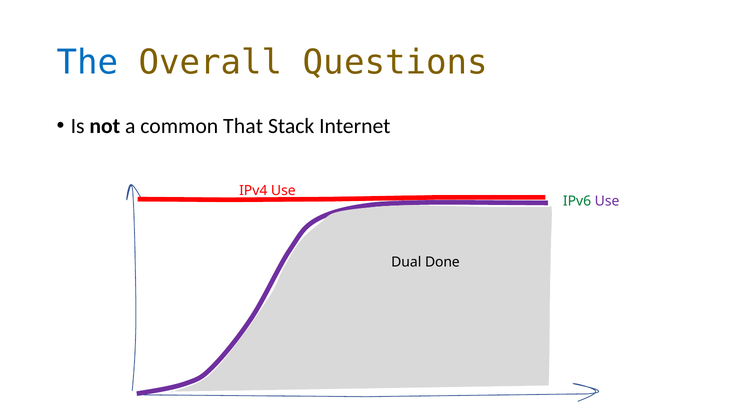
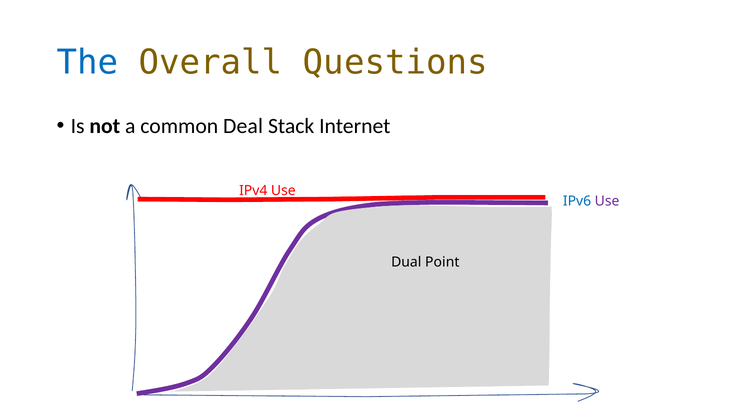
That: That -> Deal
IPv6 colour: green -> blue
Done: Done -> Point
